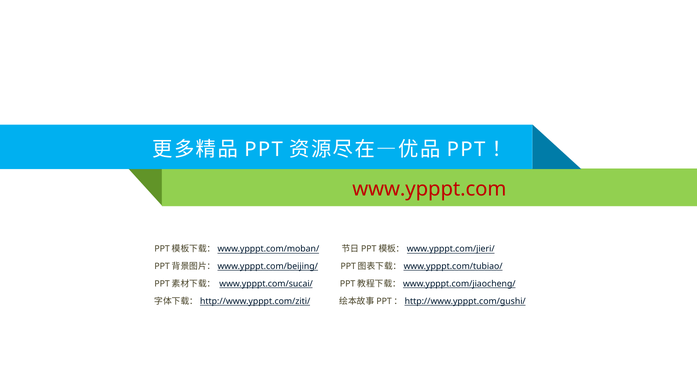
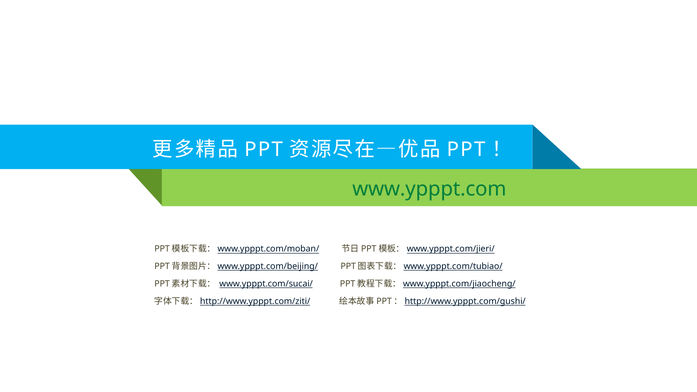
www.ypppt.com colour: red -> green
